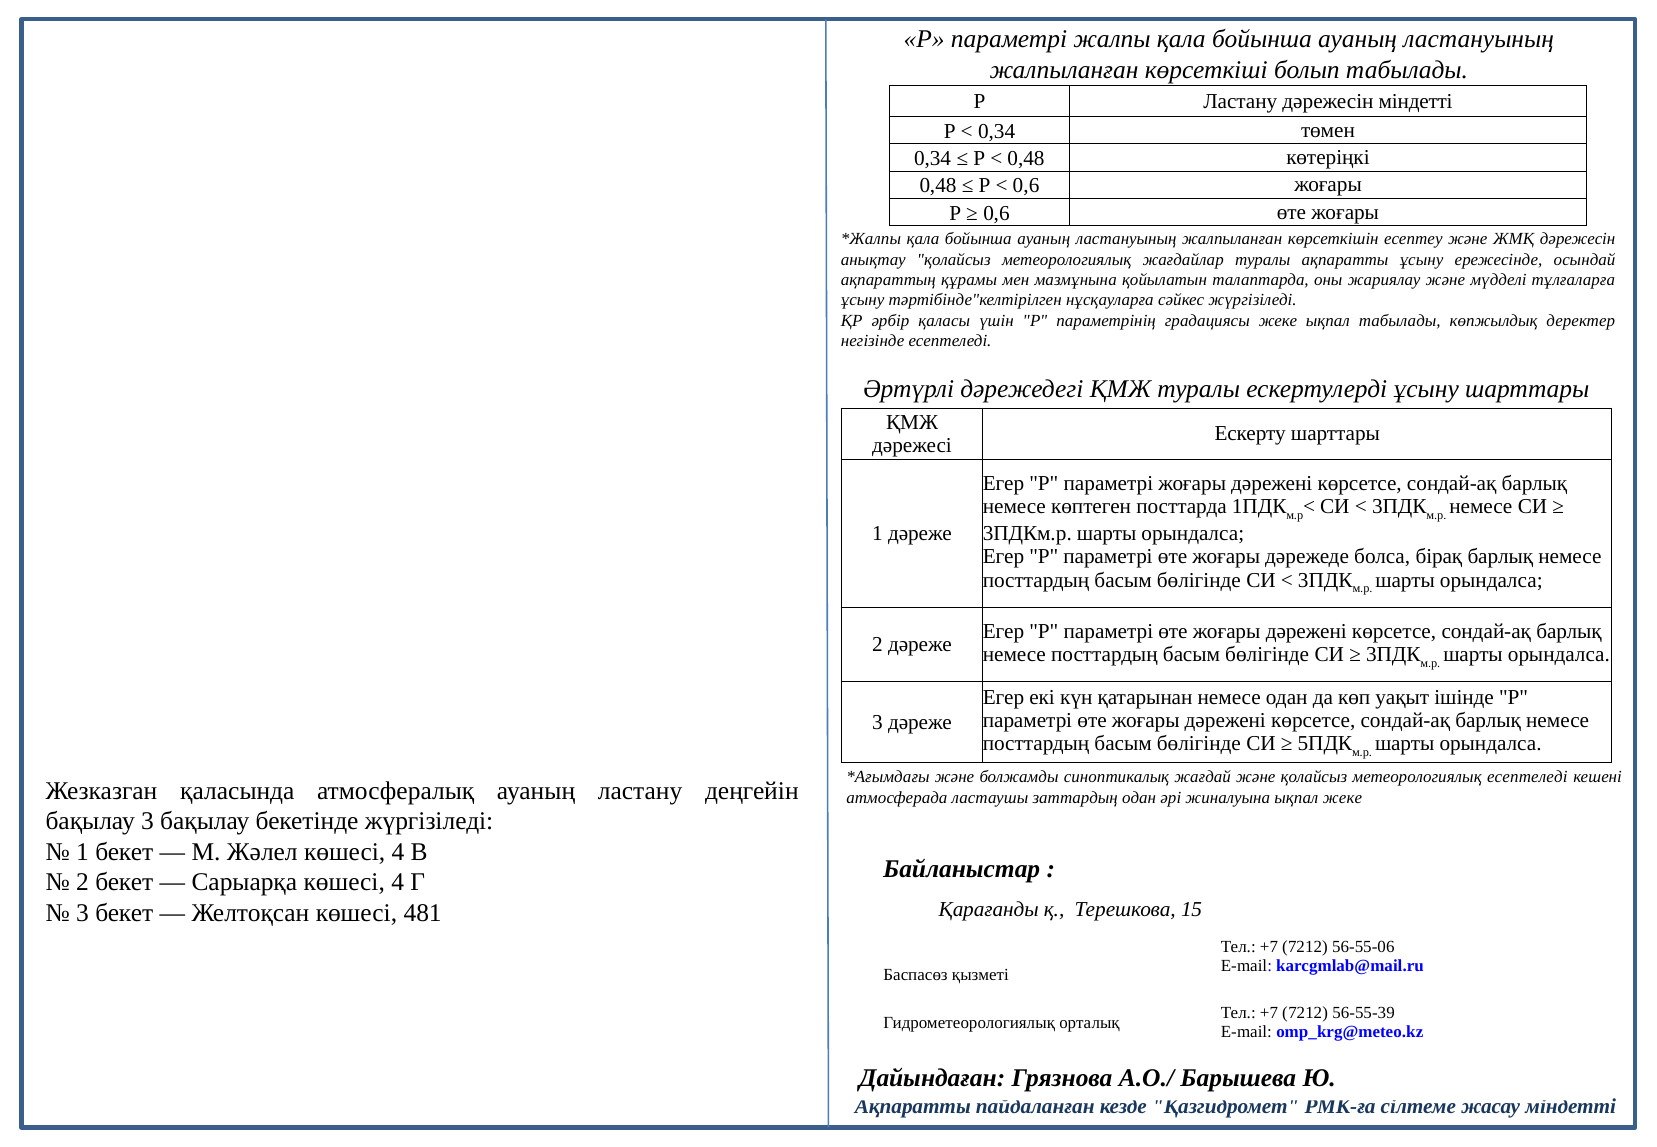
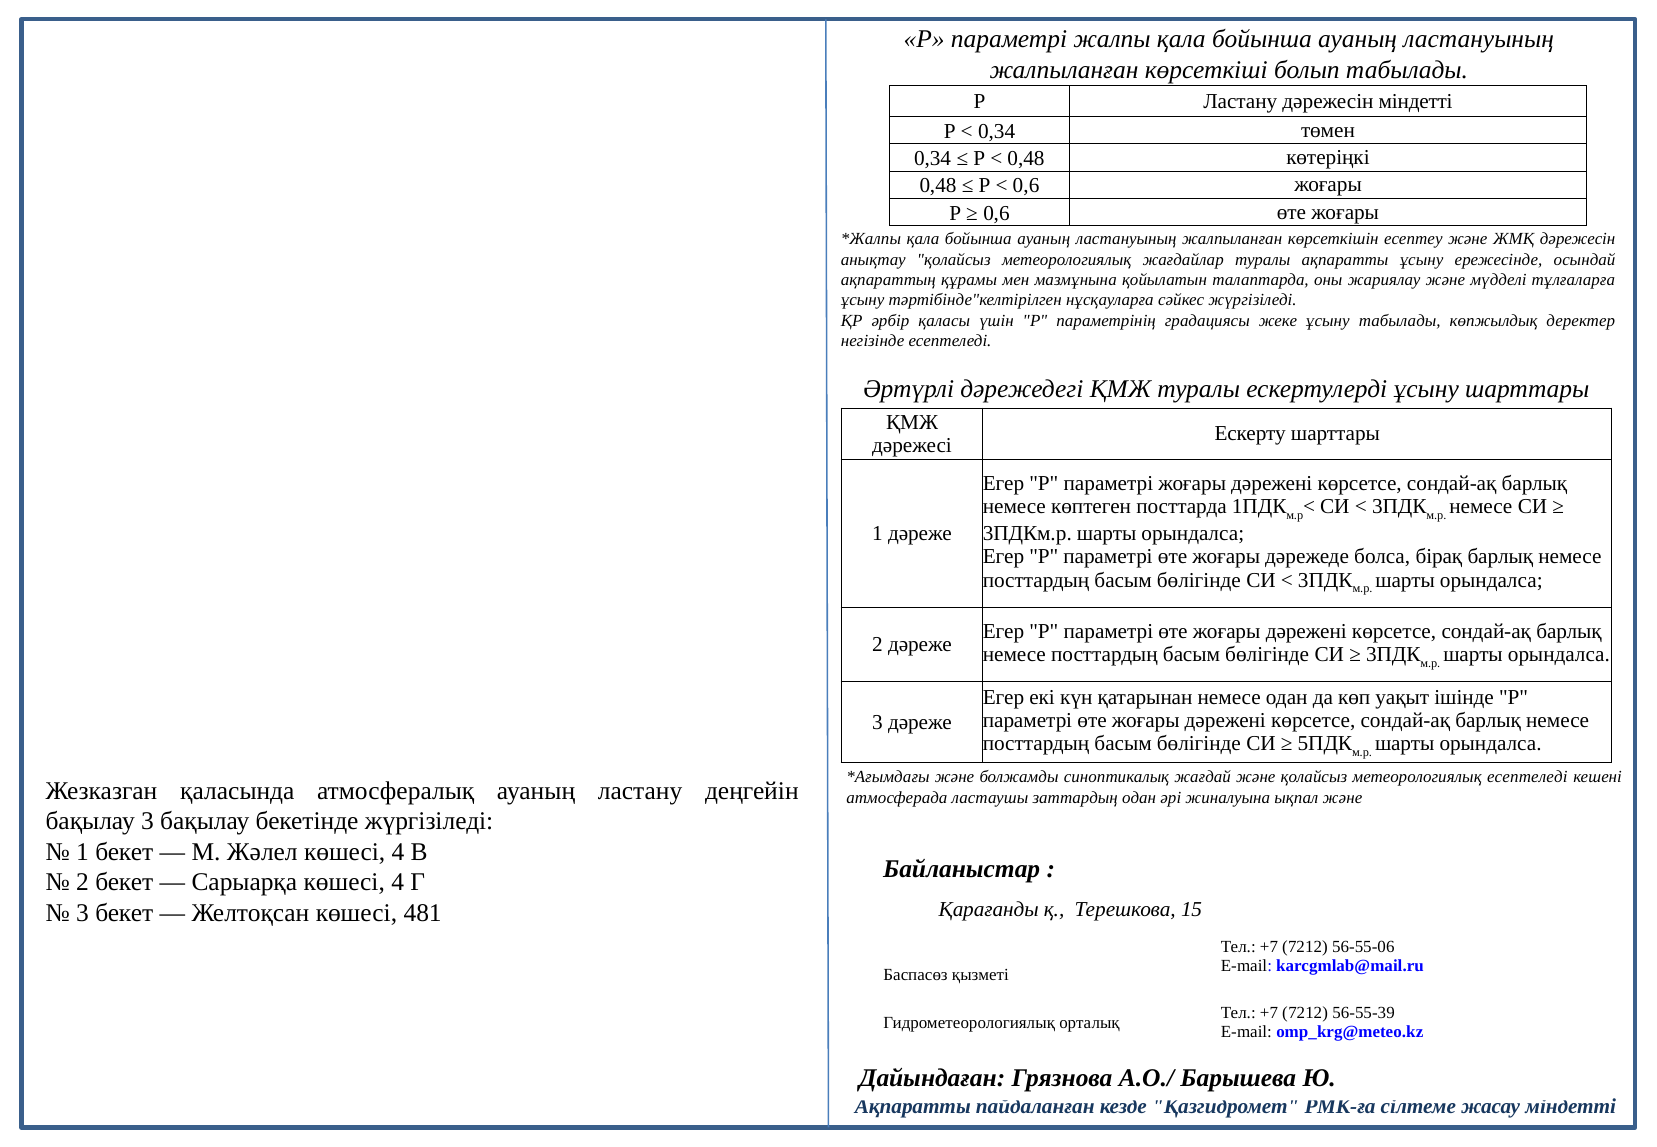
жеке ықпал: ықпал -> ұсыну
ықпал жеке: жеке -> және
